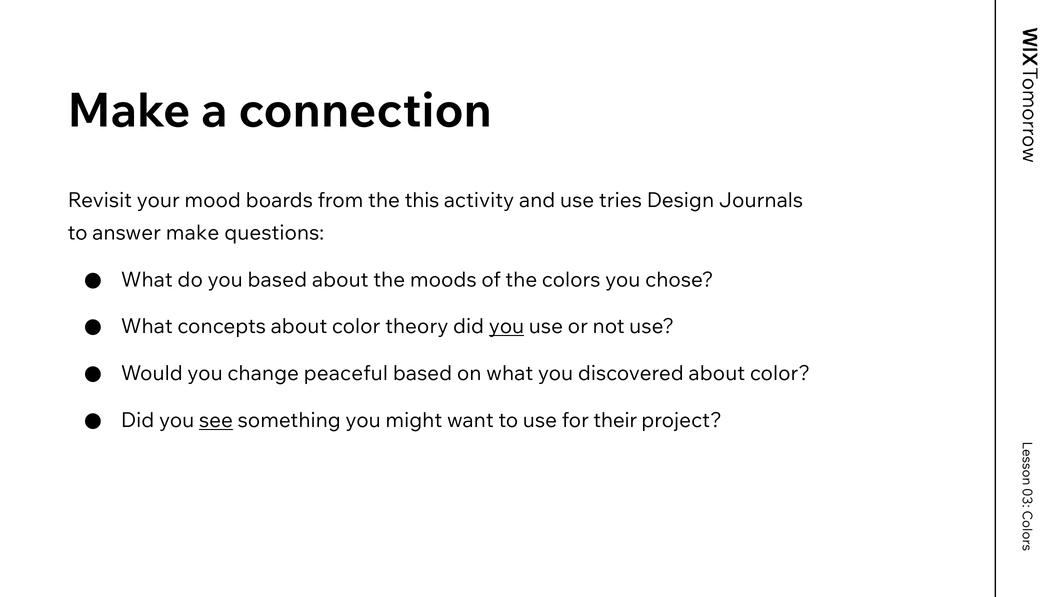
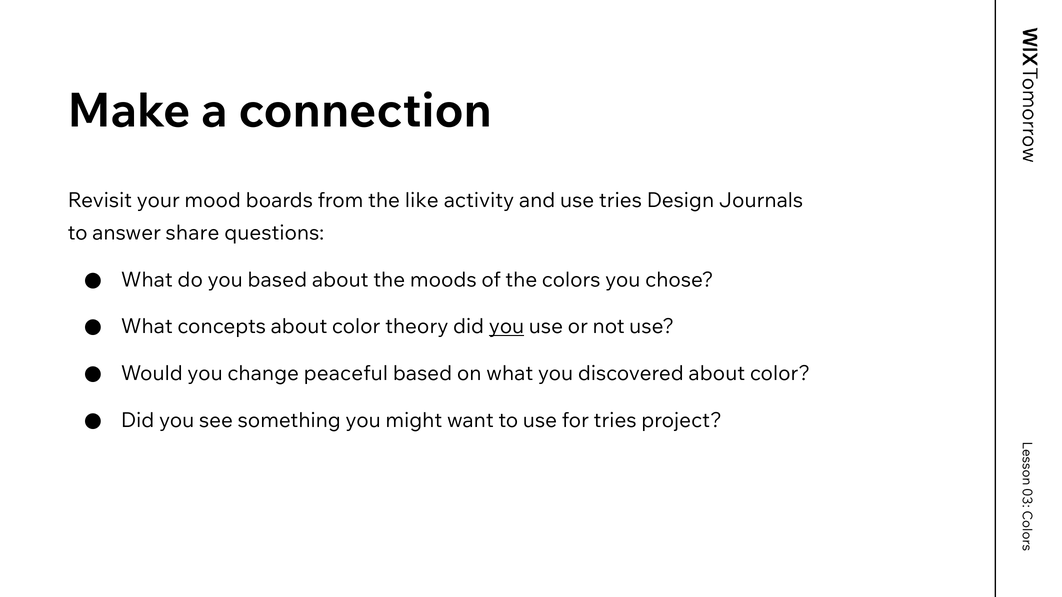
this: this -> like
answer make: make -> share
see underline: present -> none
for their: their -> tries
